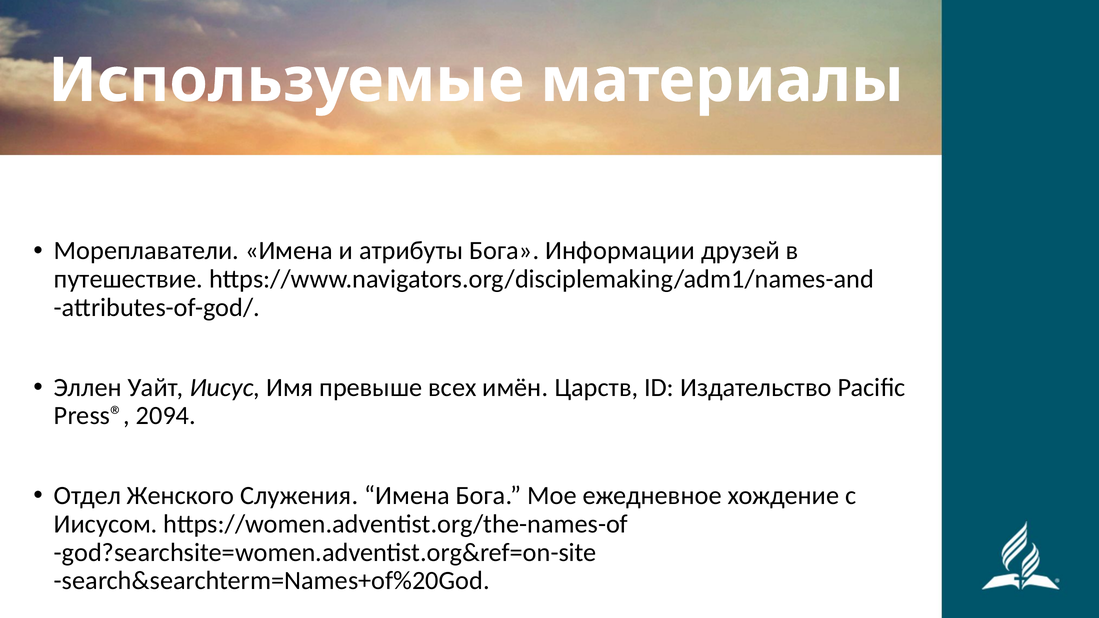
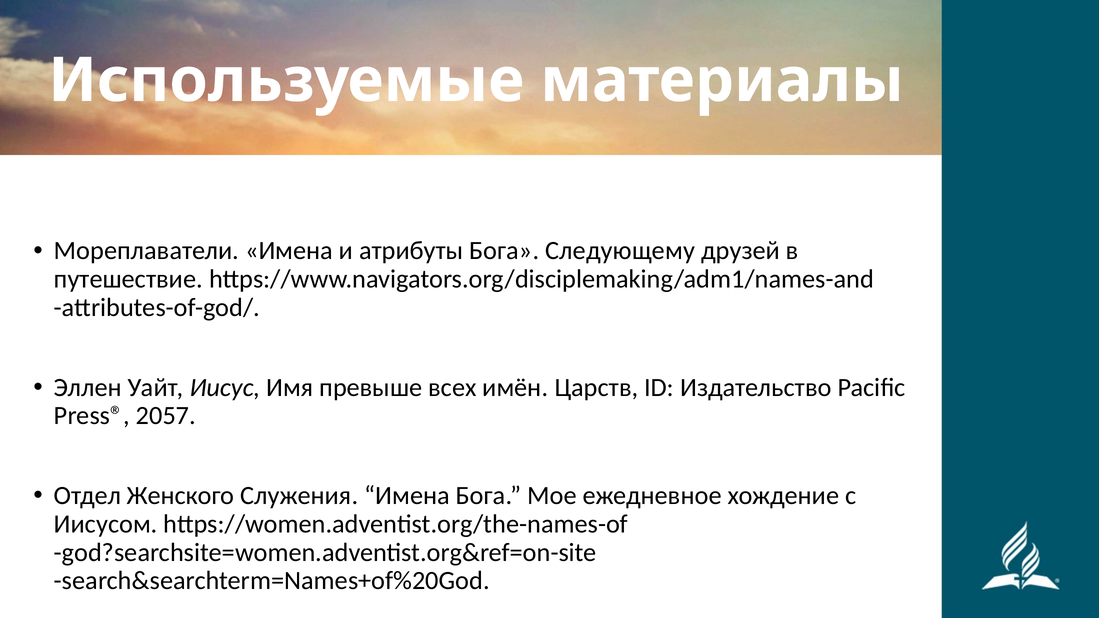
Информации: Информации -> Следующему
2094: 2094 -> 2057
